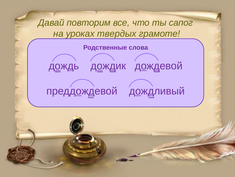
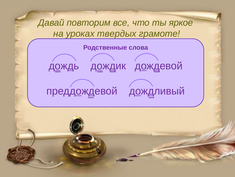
сапог: сапог -> яркое
